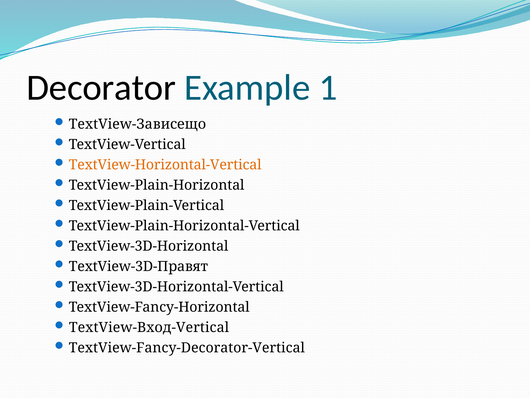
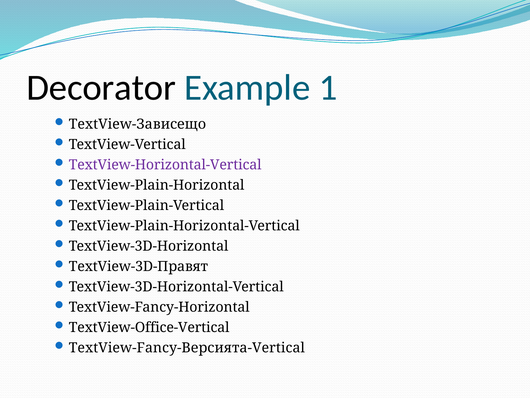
TextView-Horizontal-Vertical colour: orange -> purple
TextView-Вход-Vertical: TextView-Вход-Vertical -> TextView-Office-Vertical
TextView-Fancy-Decorator-Vertical: TextView-Fancy-Decorator-Vertical -> TextView-Fancy-Версията-Vertical
